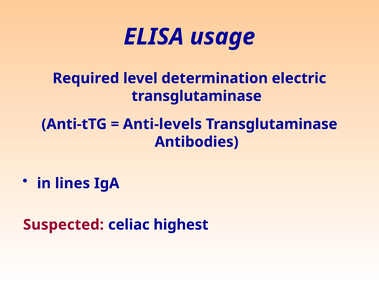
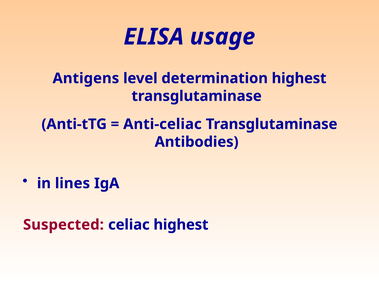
Required: Required -> Antigens
determination electric: electric -> highest
Anti-levels: Anti-levels -> Anti-celiac
